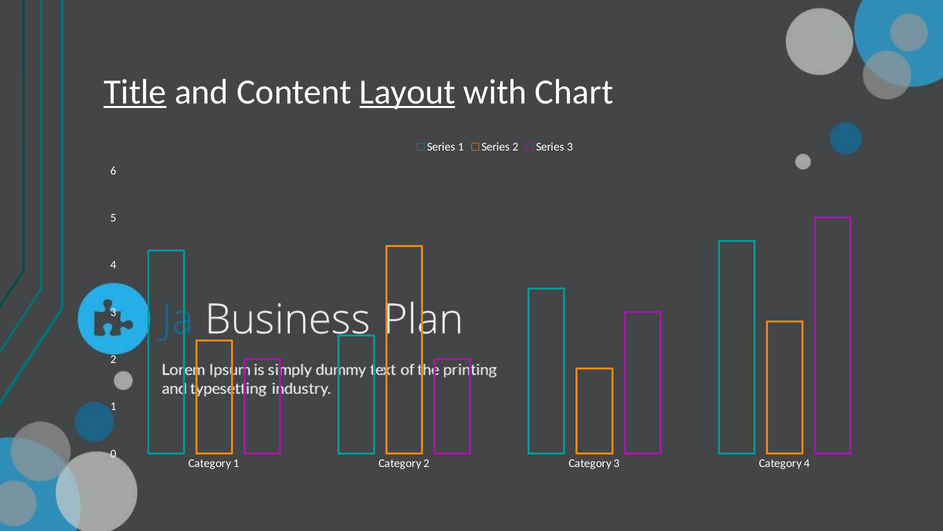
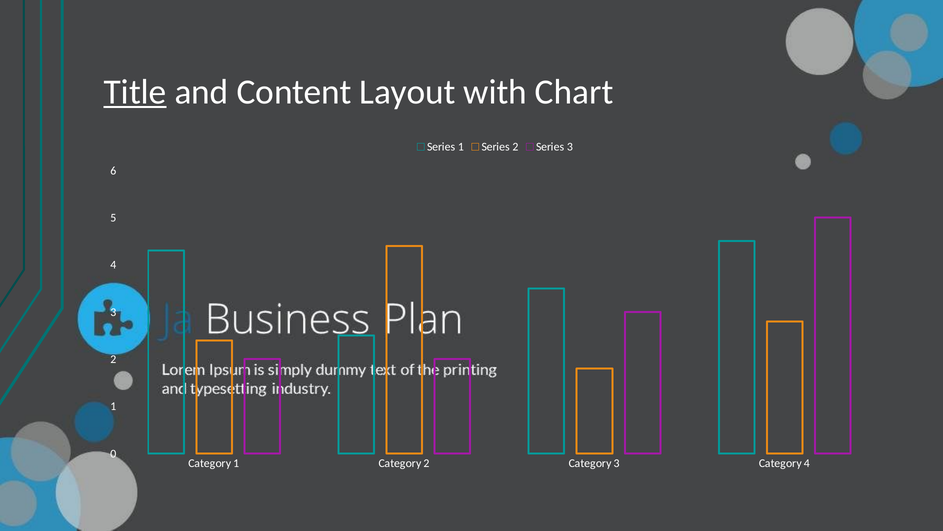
Layout underline: present -> none
